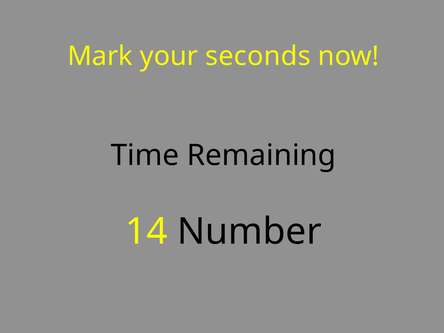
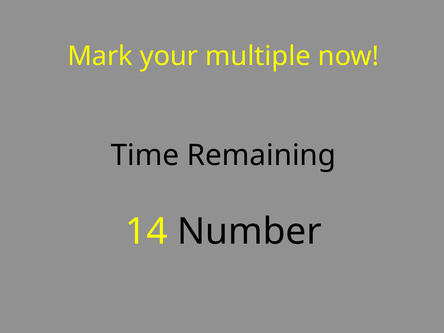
seconds: seconds -> multiple
